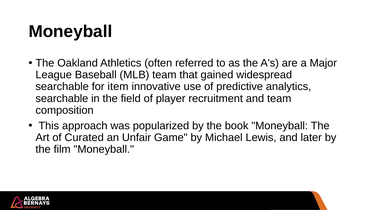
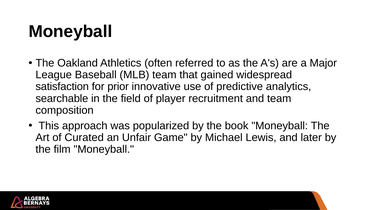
searchable at (62, 87): searchable -> satisfaction
item: item -> prior
